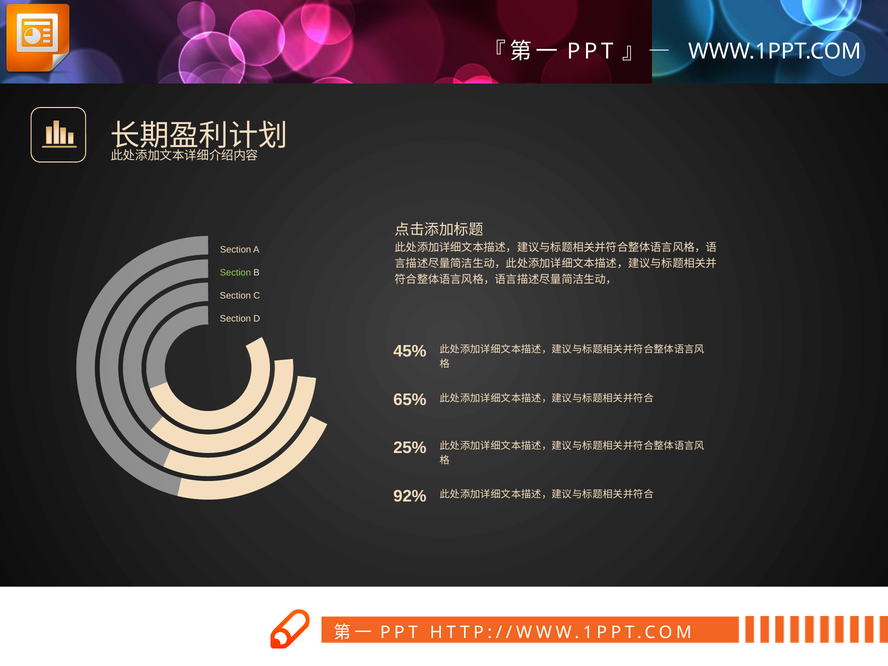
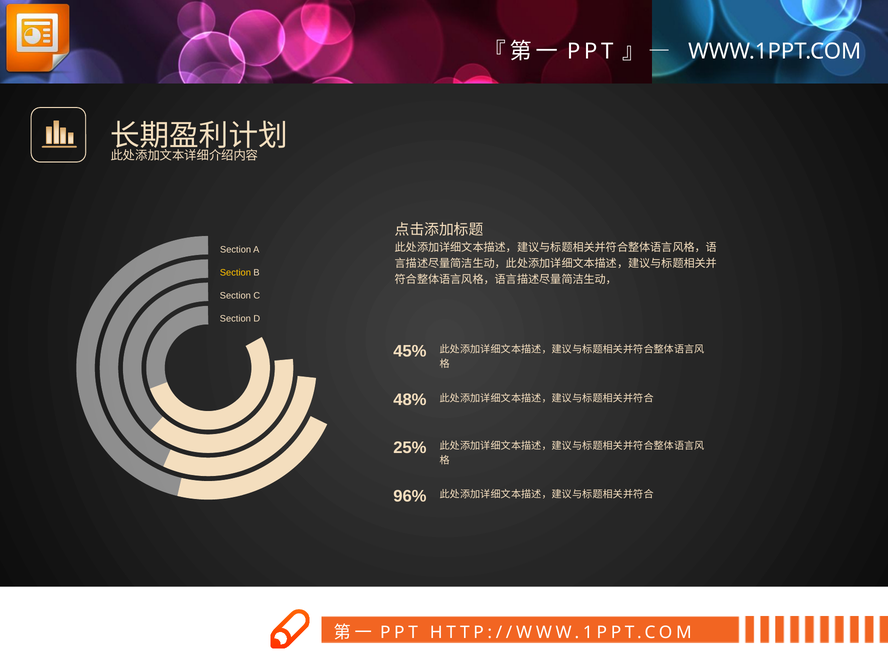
Section at (235, 273) colour: light green -> yellow
65%: 65% -> 48%
92%: 92% -> 96%
